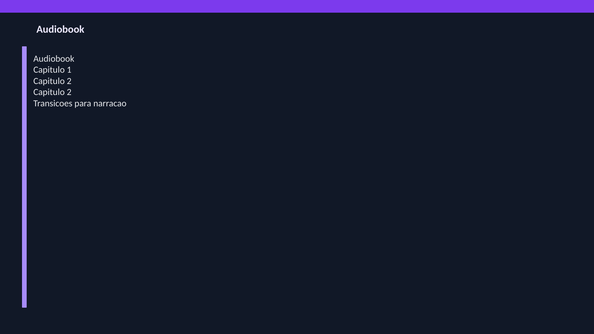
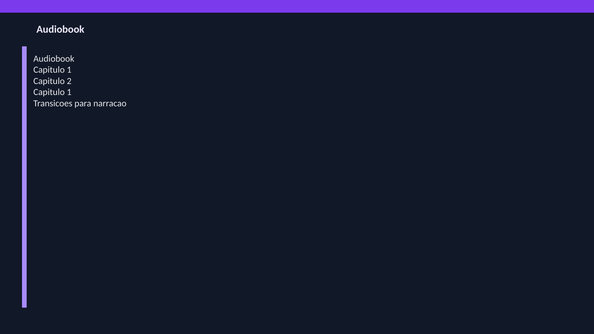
2 at (69, 92): 2 -> 1
